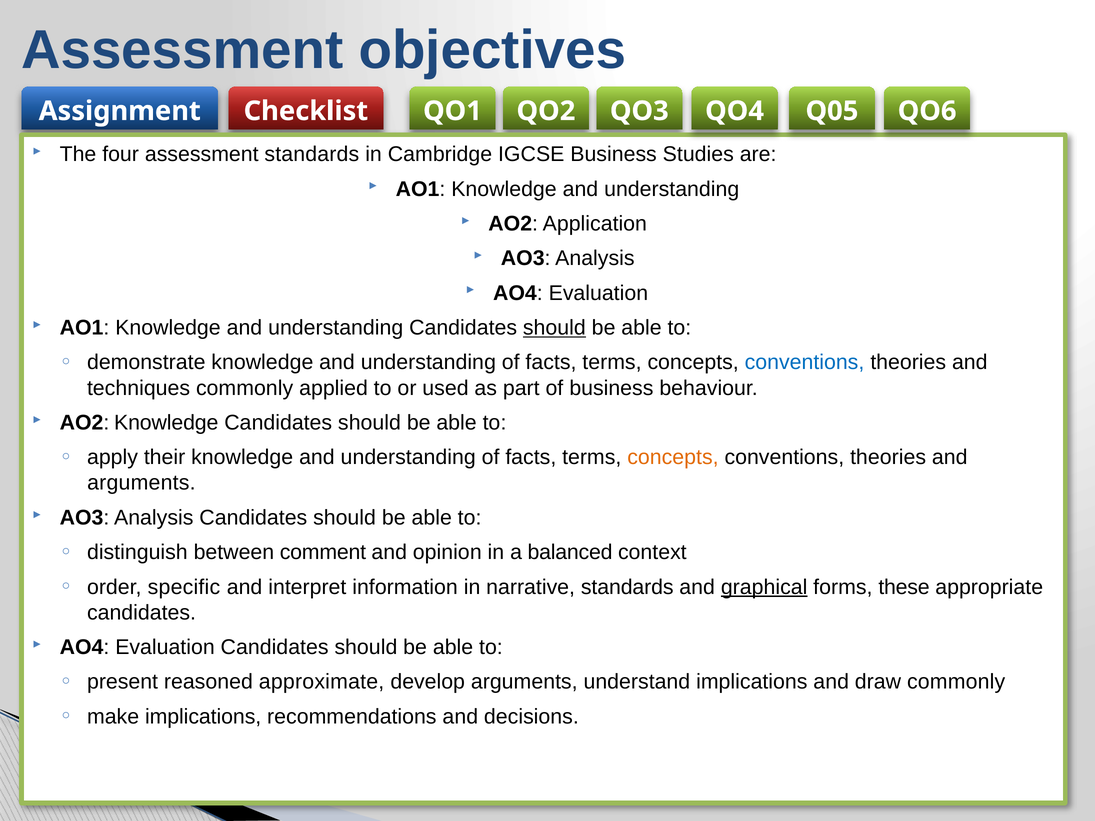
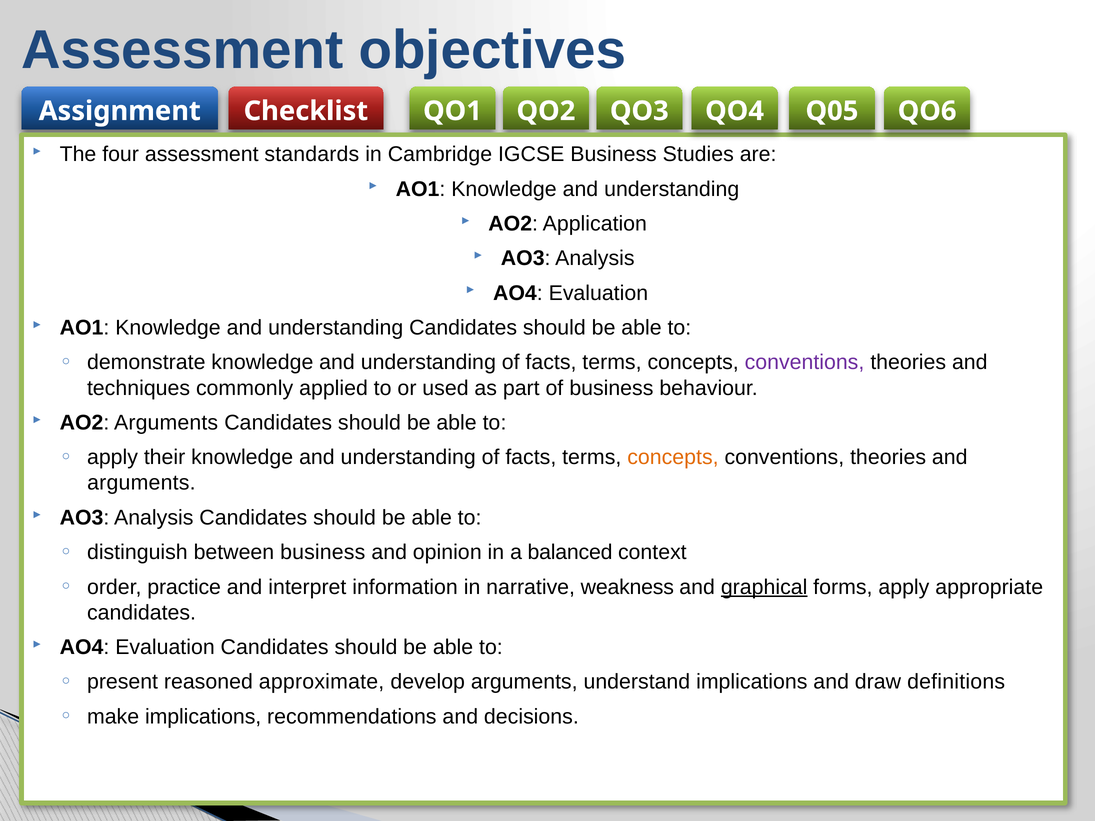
should at (554, 328) underline: present -> none
conventions at (804, 363) colour: blue -> purple
AO2 Knowledge: Knowledge -> Arguments
between comment: comment -> business
specific: specific -> practice
narrative standards: standards -> weakness
forms these: these -> apply
draw commonly: commonly -> definitions
